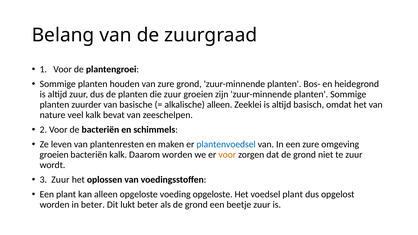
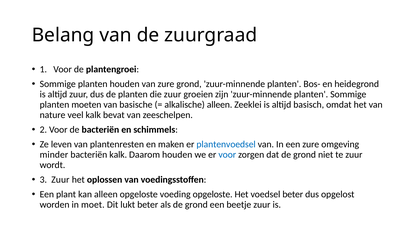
zuurder: zuurder -> moeten
groeien at (54, 155): groeien -> minder
Daarom worden: worden -> houden
voor at (227, 155) colour: orange -> blue
voedsel plant: plant -> beter
in beter: beter -> moet
